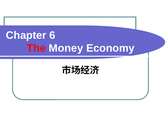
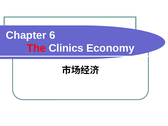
Money: Money -> Clinics
